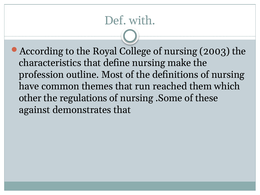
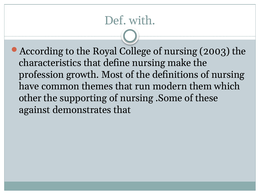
outline: outline -> growth
reached: reached -> modern
regulations: regulations -> supporting
